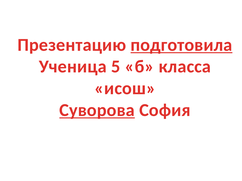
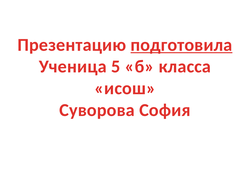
Суворова underline: present -> none
